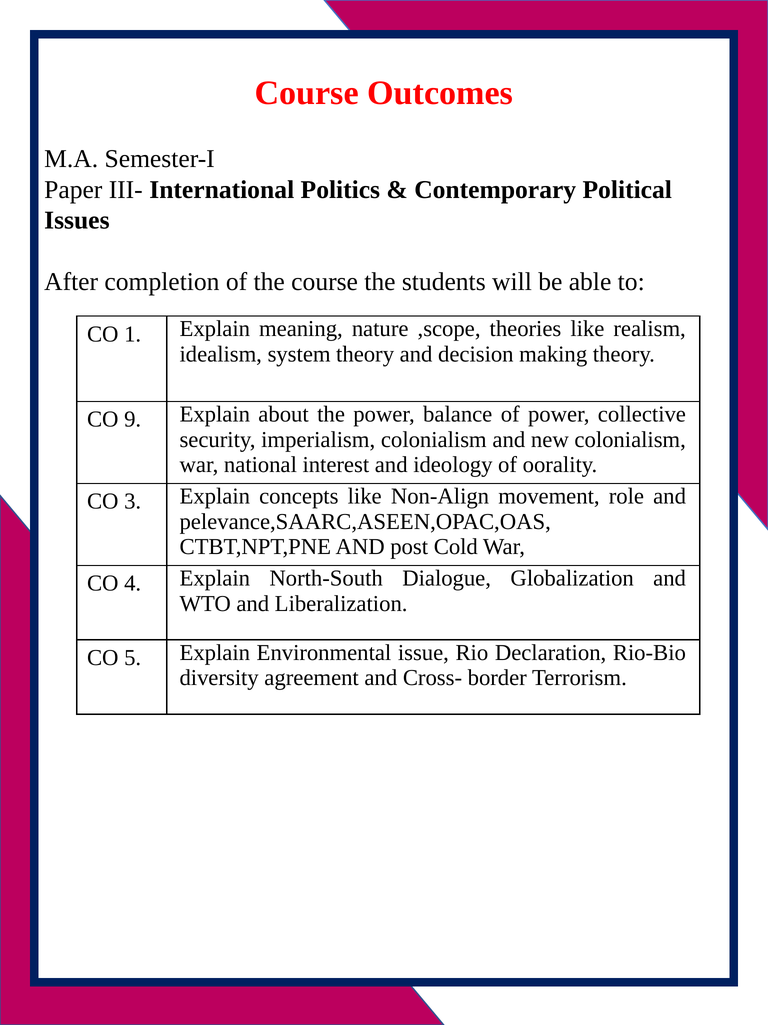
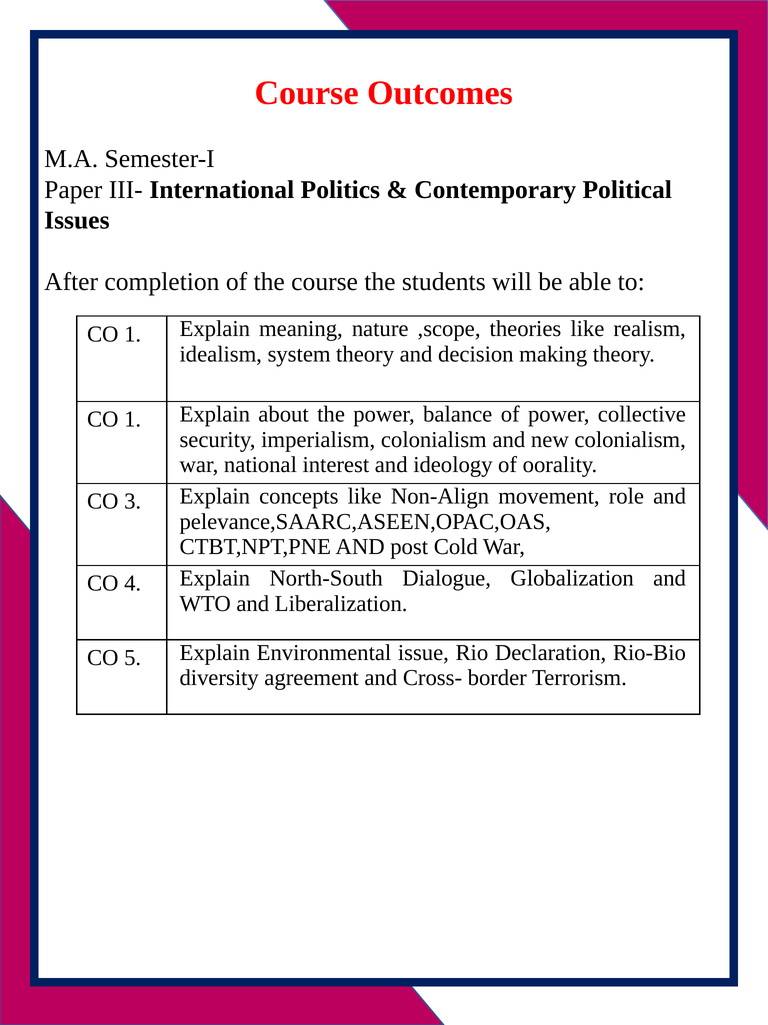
9 at (133, 419): 9 -> 1
